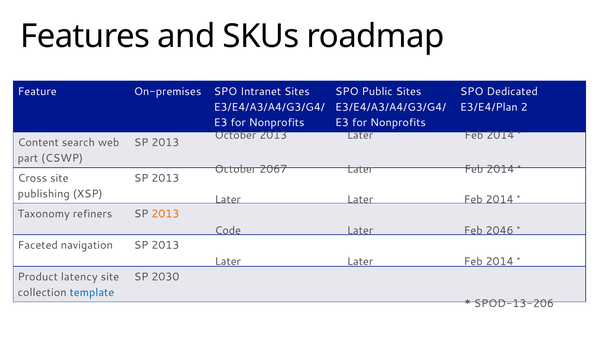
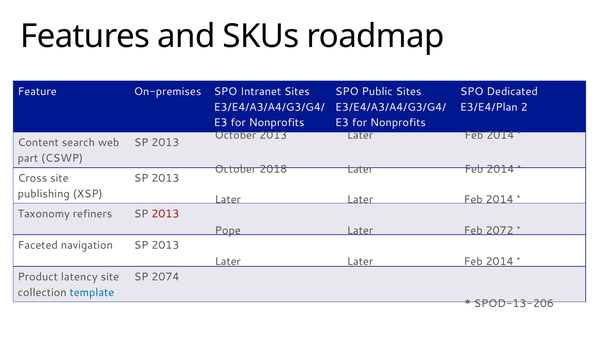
2067: 2067 -> 2018
2013 at (165, 214) colour: orange -> red
Code: Code -> Pope
2046: 2046 -> 2072
2030: 2030 -> 2074
